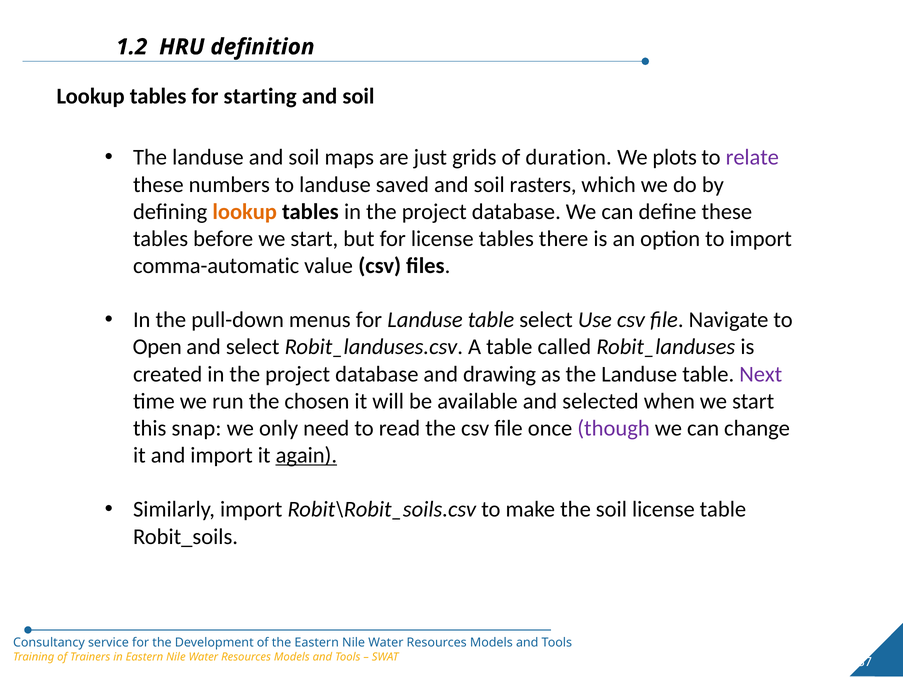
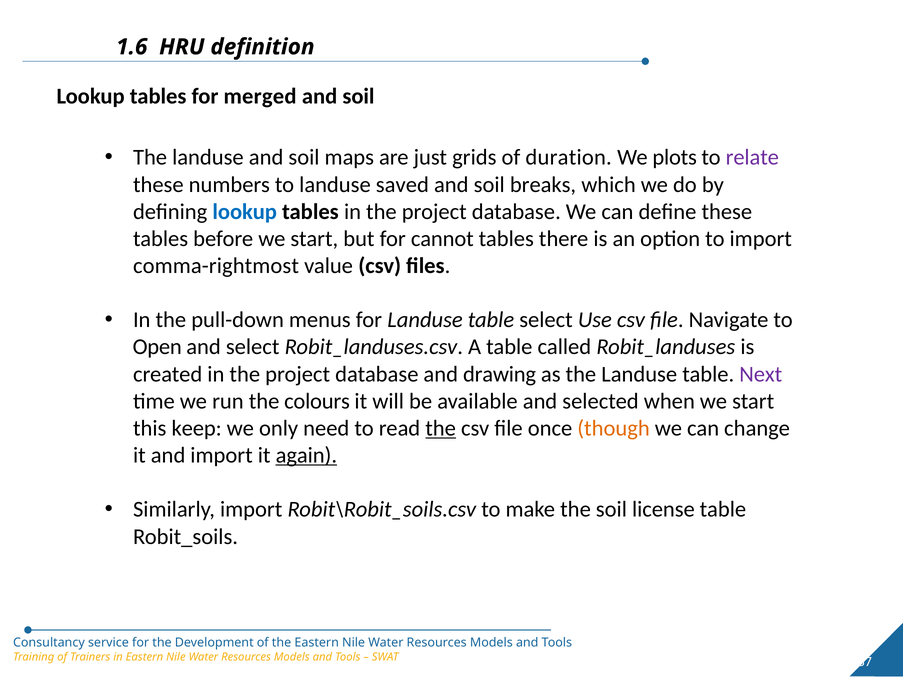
1.2: 1.2 -> 1.6
starting: starting -> merged
rasters: rasters -> breaks
lookup at (245, 212) colour: orange -> blue
for license: license -> cannot
comma-automatic: comma-automatic -> comma-rightmost
chosen: chosen -> colours
snap: snap -> keep
the at (441, 428) underline: none -> present
though colour: purple -> orange
